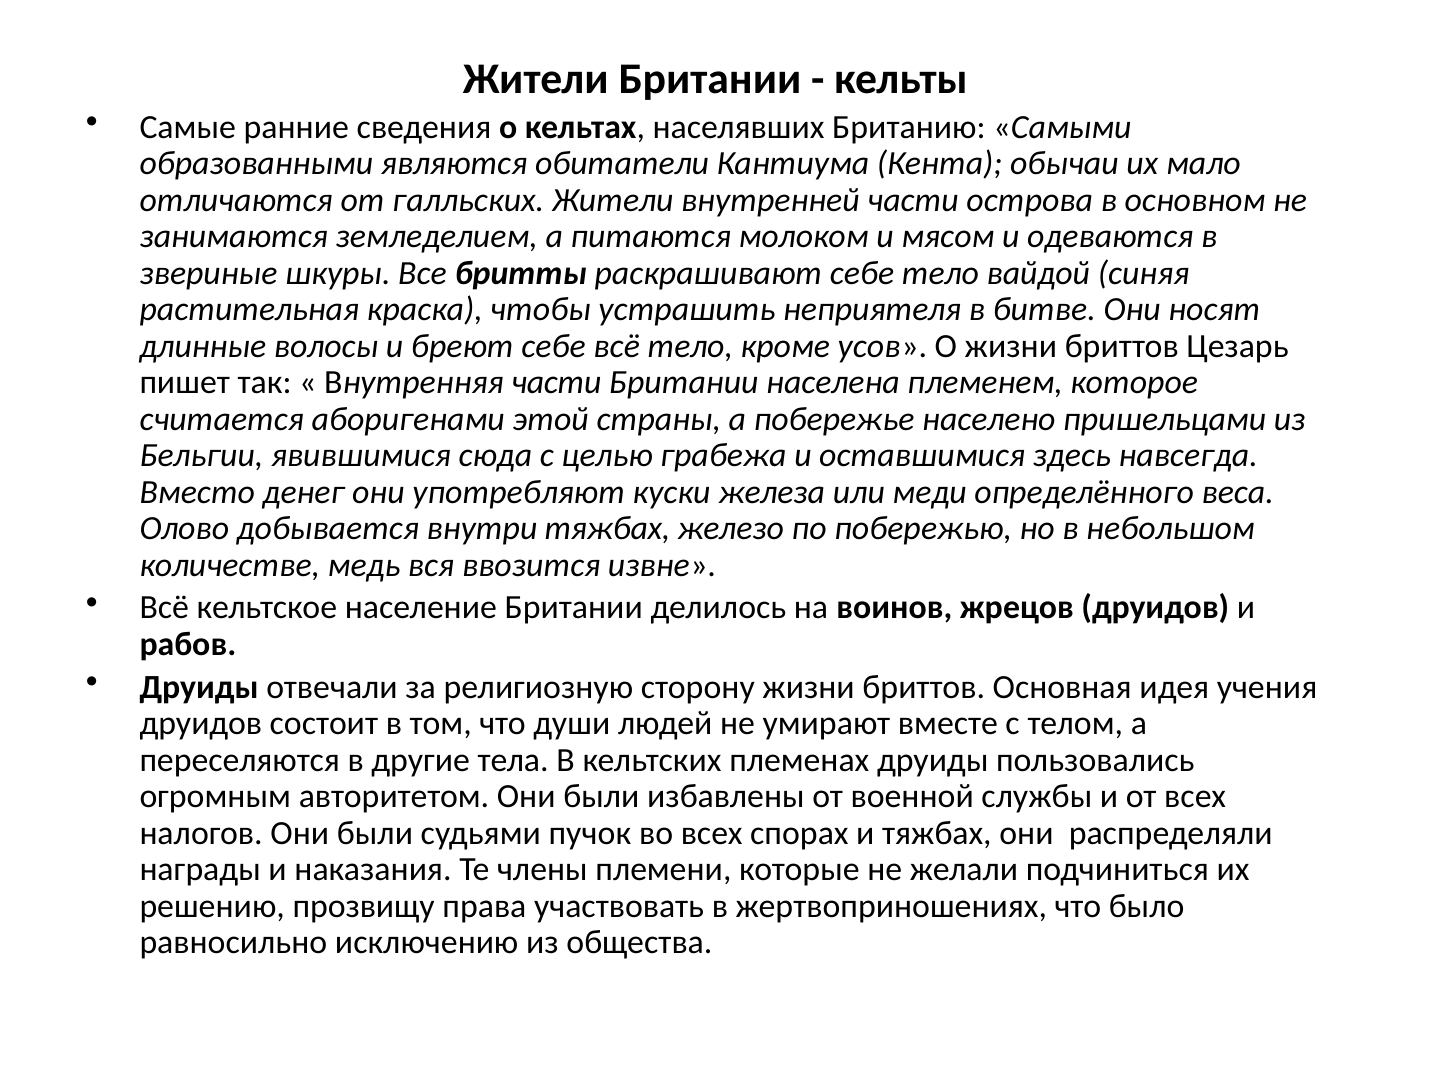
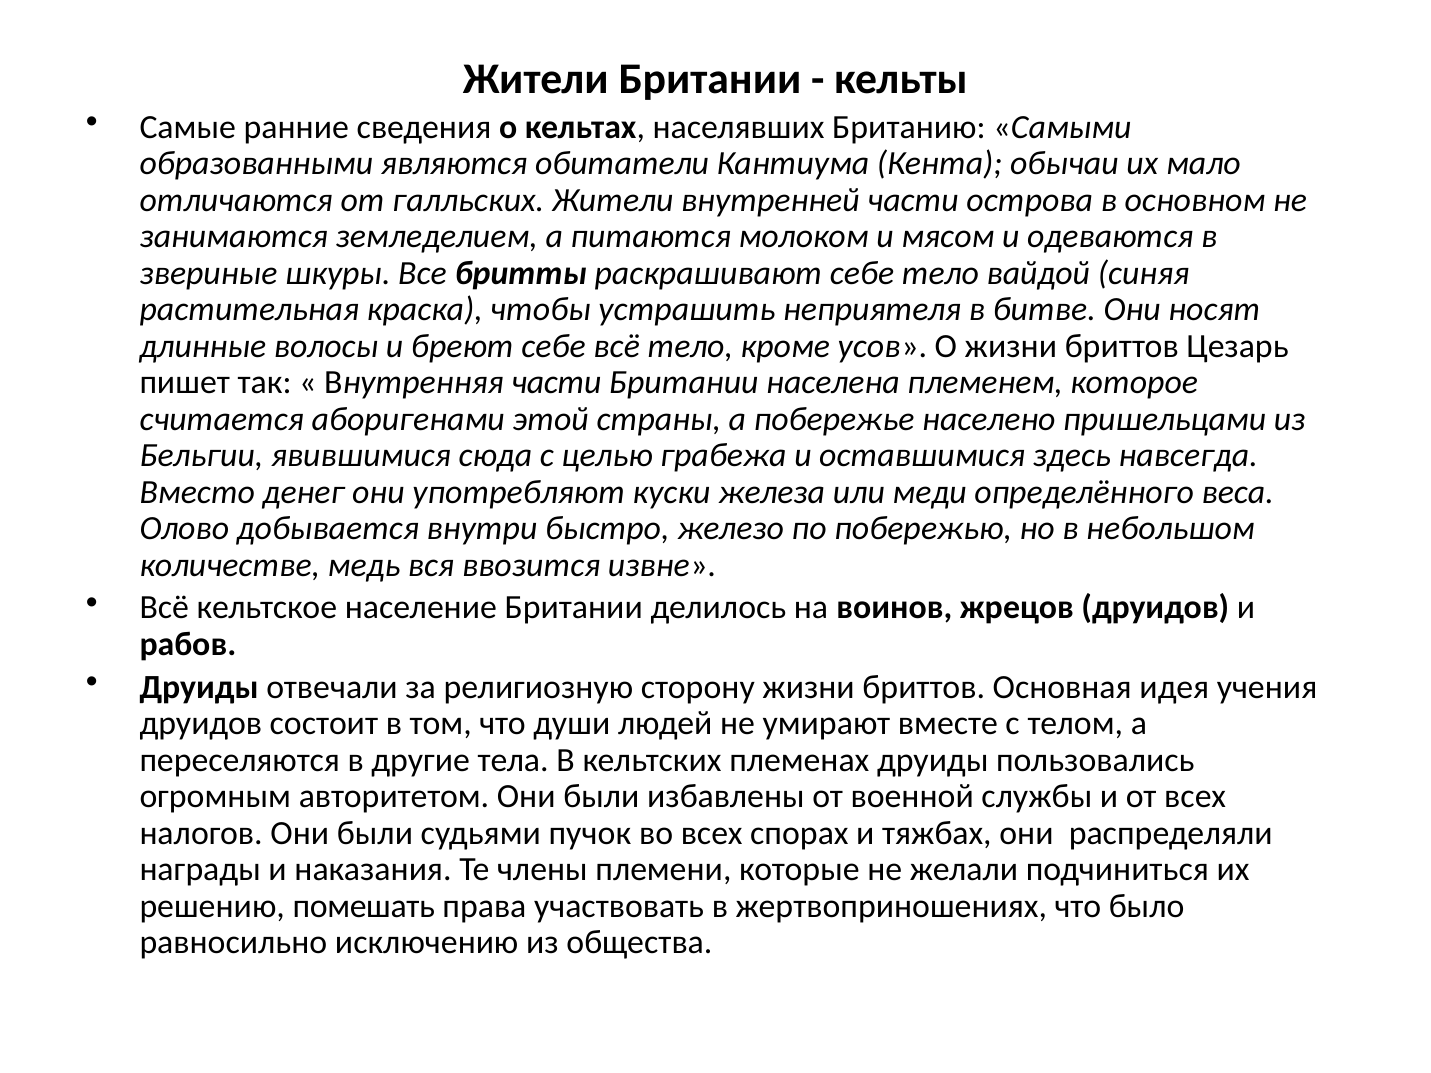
внутри тяжбах: тяжбах -> быстро
прозвищу: прозвищу -> помешать
